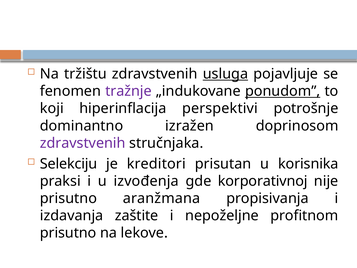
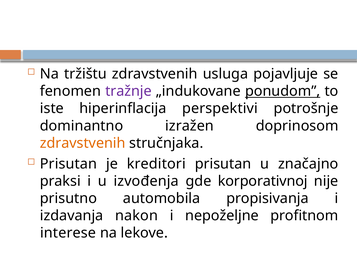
usluga underline: present -> none
koji: koji -> iste
zdravstvenih at (83, 143) colour: purple -> orange
Selekciju at (69, 164): Selekciju -> Prisutan
korisnika: korisnika -> značajno
aranžmana: aranžmana -> automobila
zaštite: zaštite -> nakon
prisutno at (68, 233): prisutno -> interese
